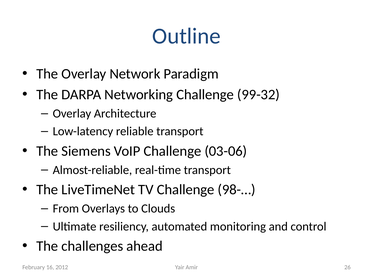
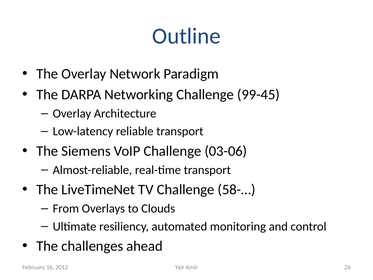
99-32: 99-32 -> 99-45
98-…: 98-… -> 58-…
